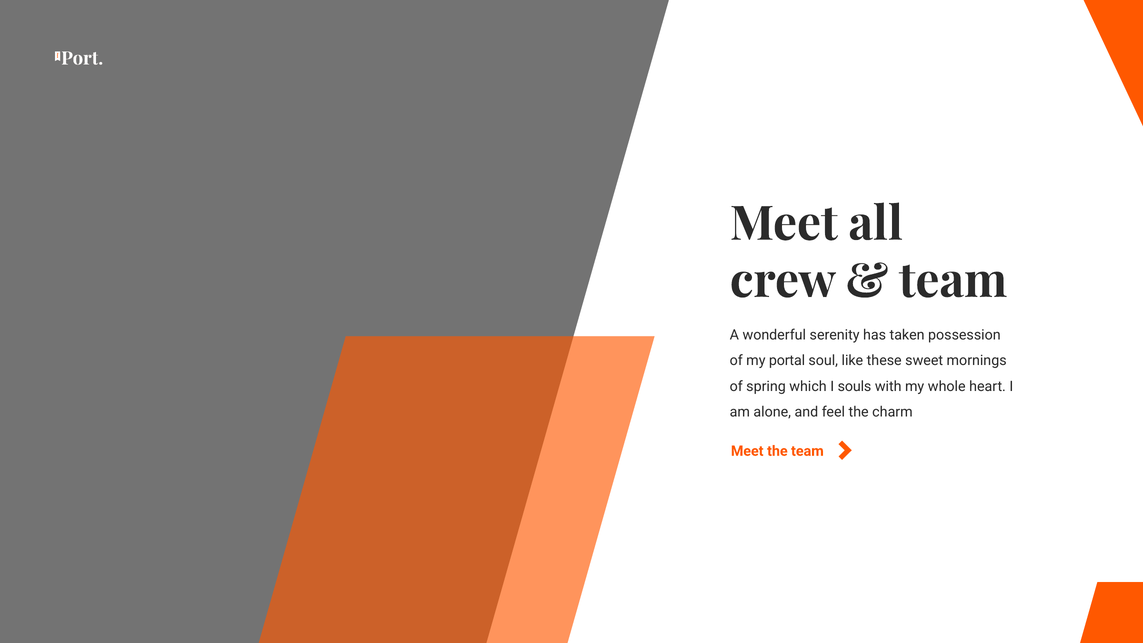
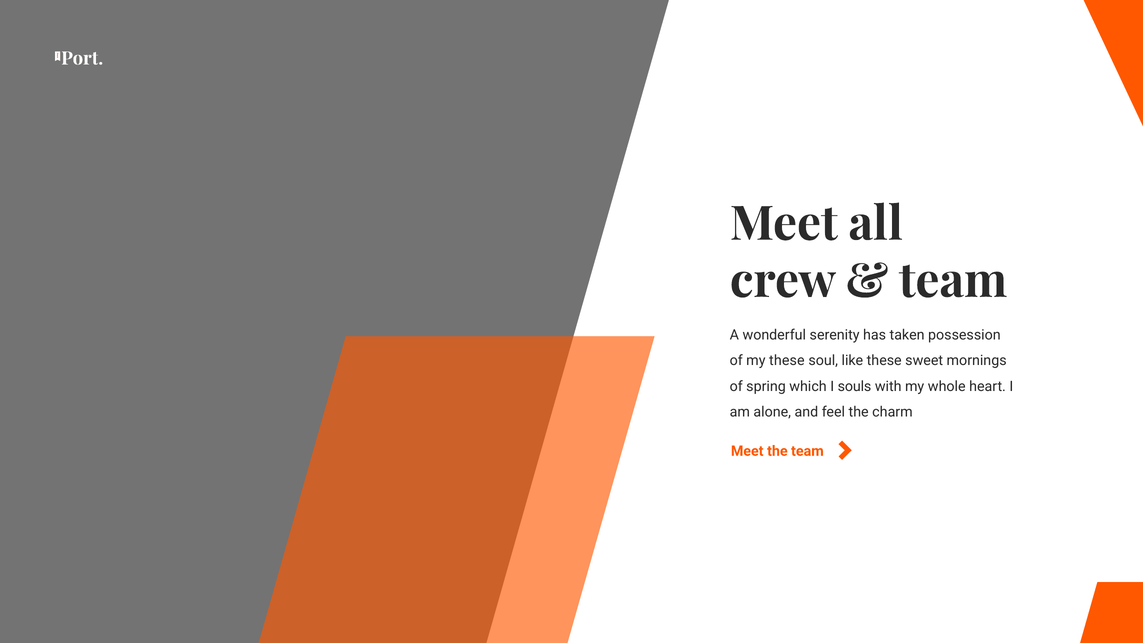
my portal: portal -> these
